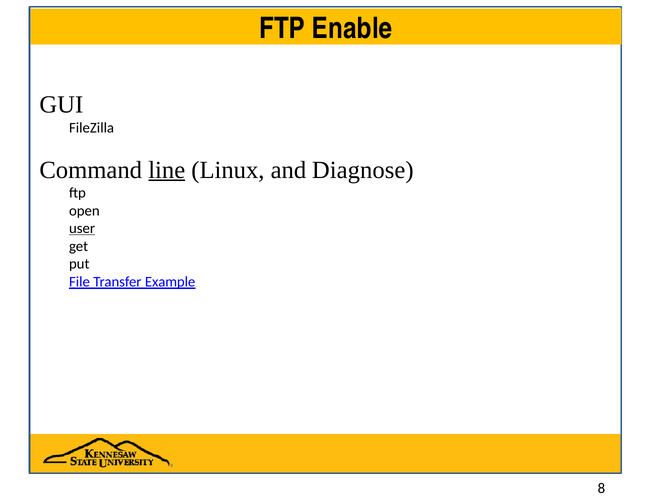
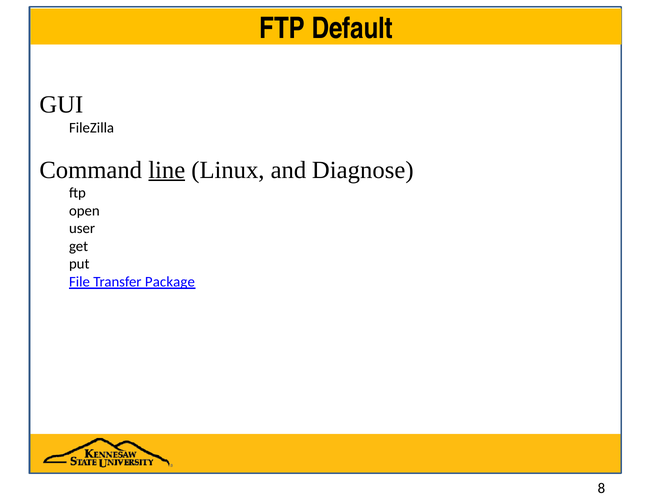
Enable: Enable -> Default
user underline: present -> none
Example: Example -> Package
